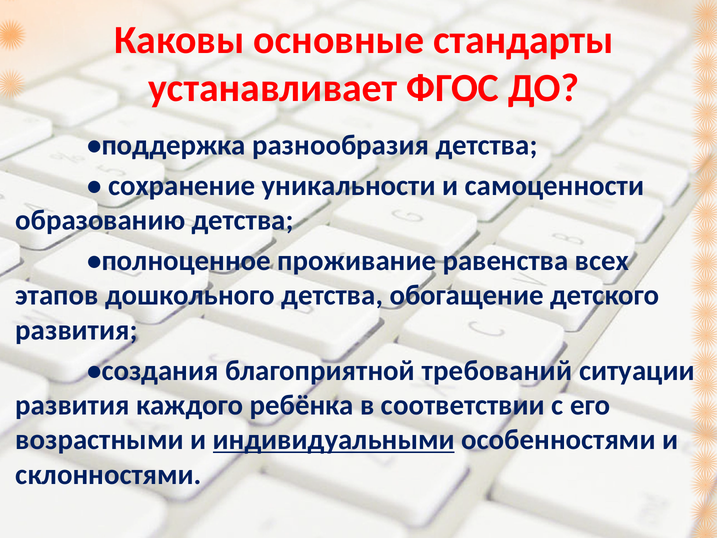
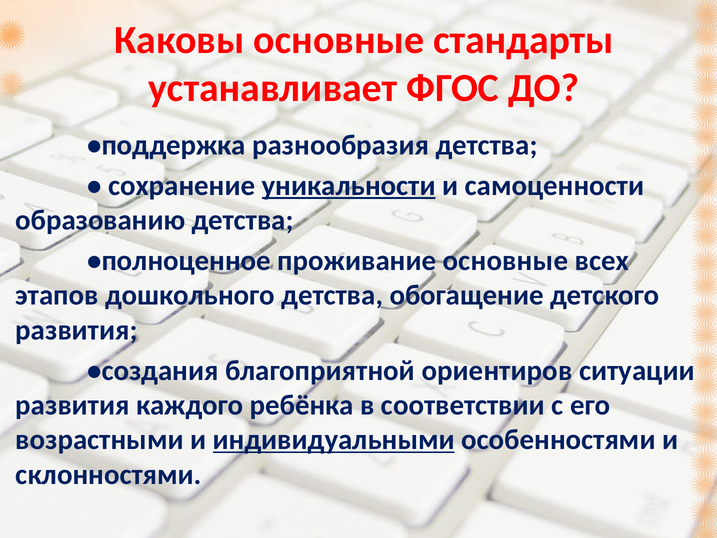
уникальности underline: none -> present
проживание равенства: равенства -> основные
требований: требований -> ориентиров
